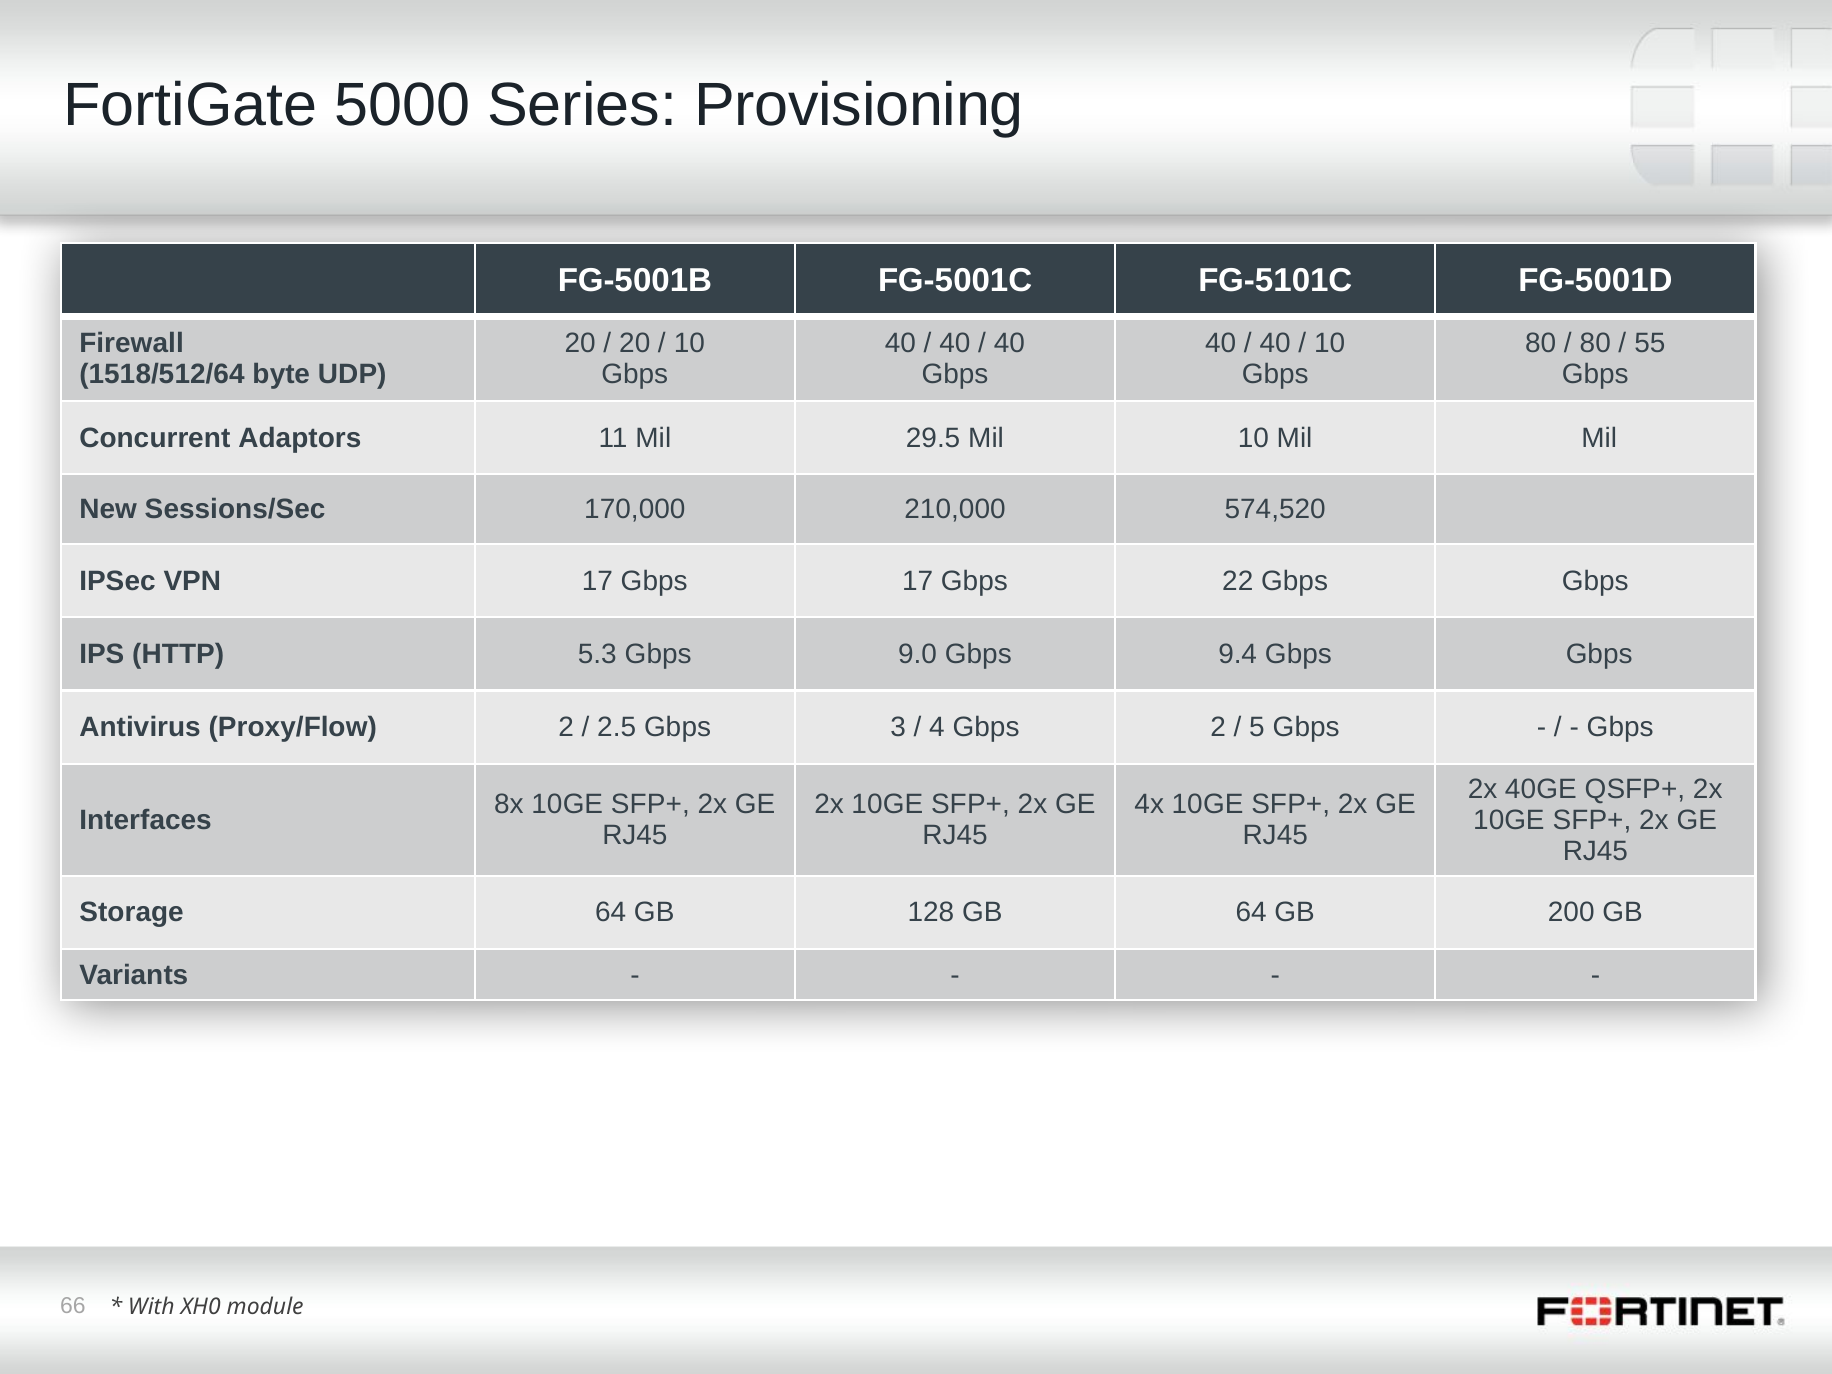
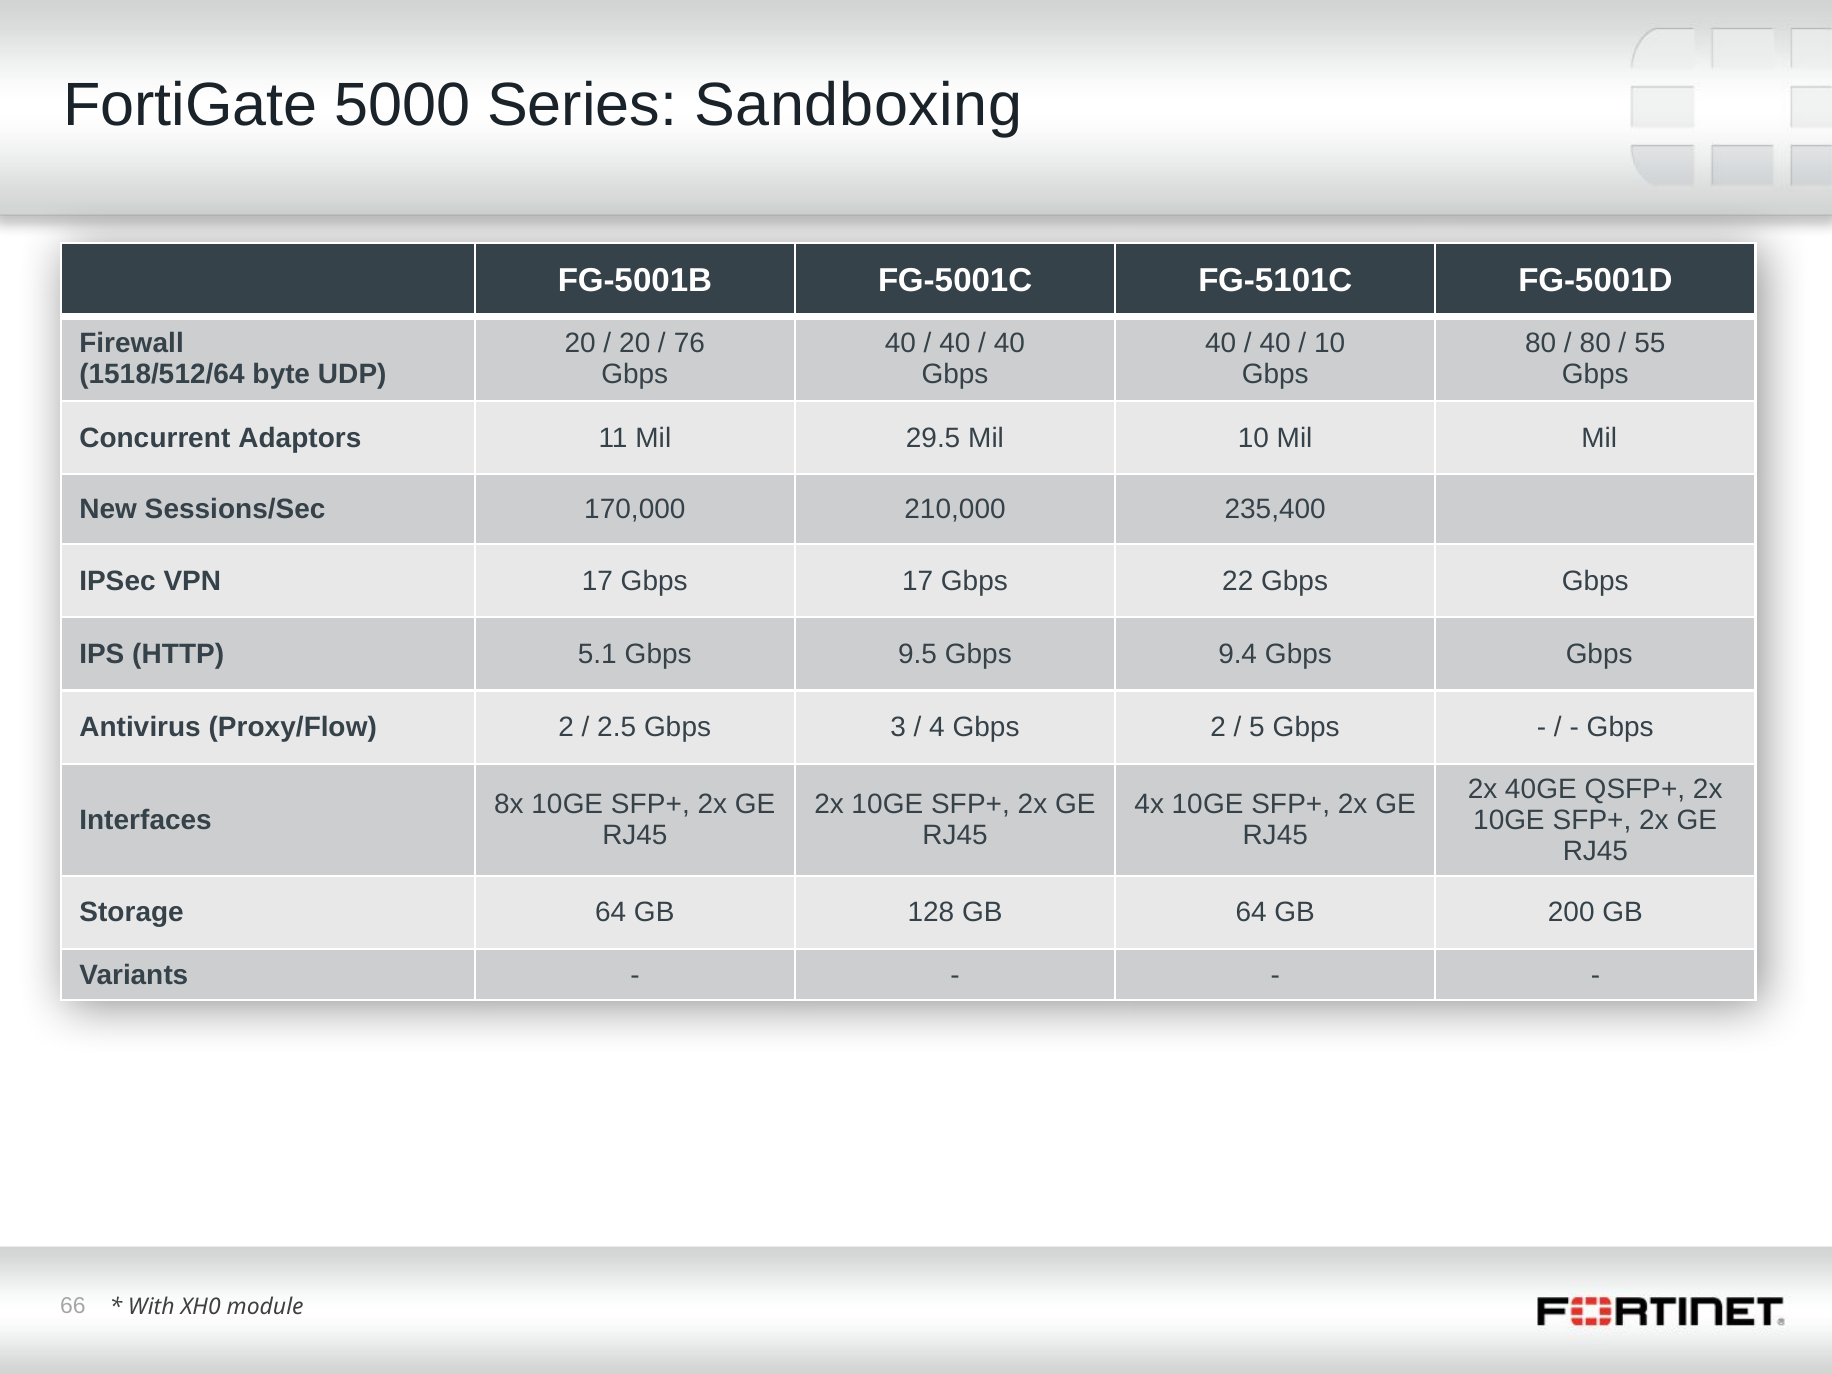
Provisioning: Provisioning -> Sandboxing
10 at (689, 344): 10 -> 76
574,520: 574,520 -> 235,400
5.3: 5.3 -> 5.1
9.0: 9.0 -> 9.5
